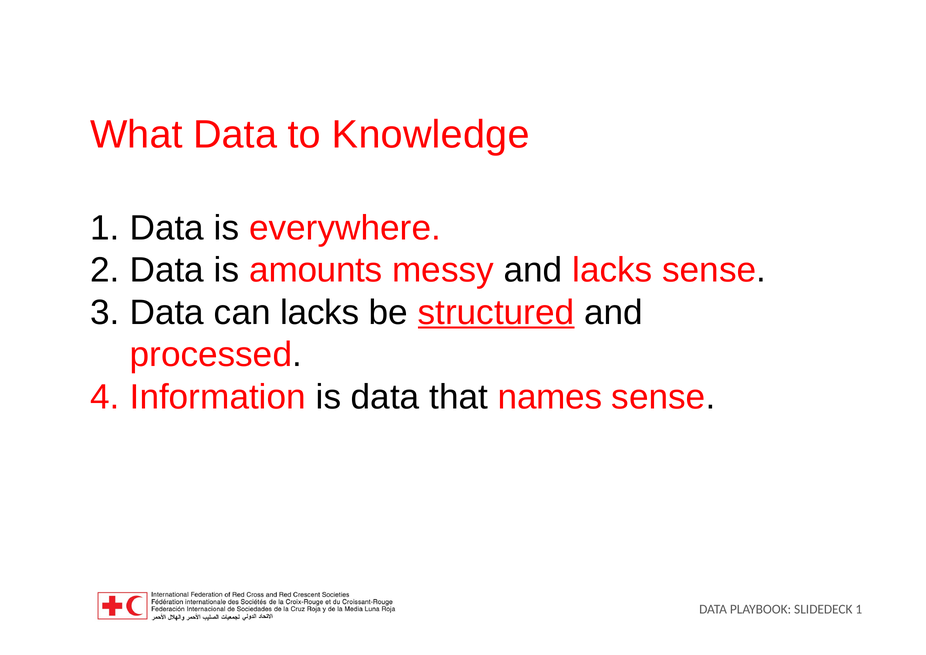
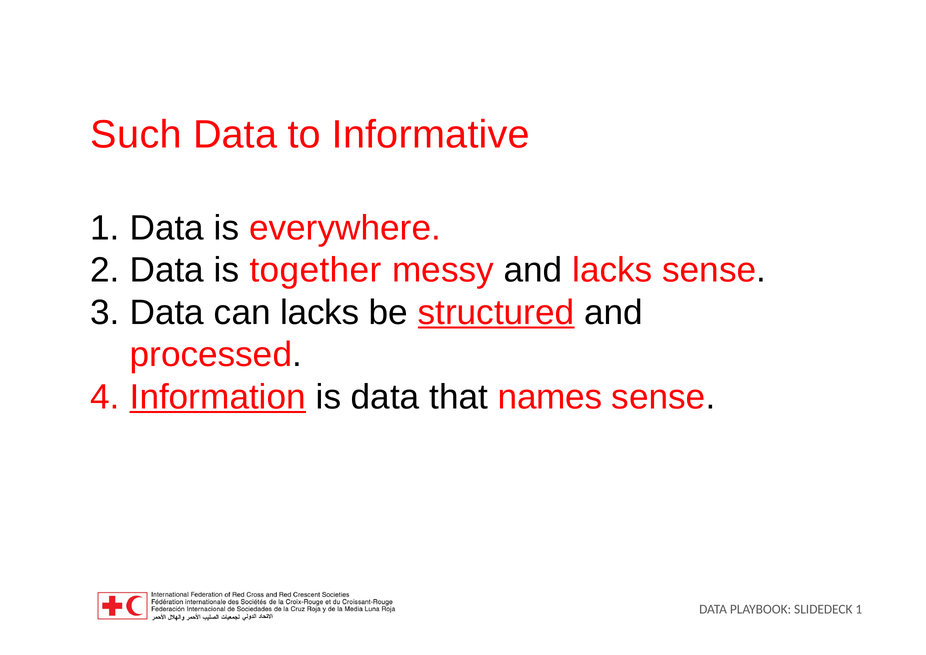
What: What -> Such
Knowledge: Knowledge -> Informative
amounts: amounts -> together
Information underline: none -> present
